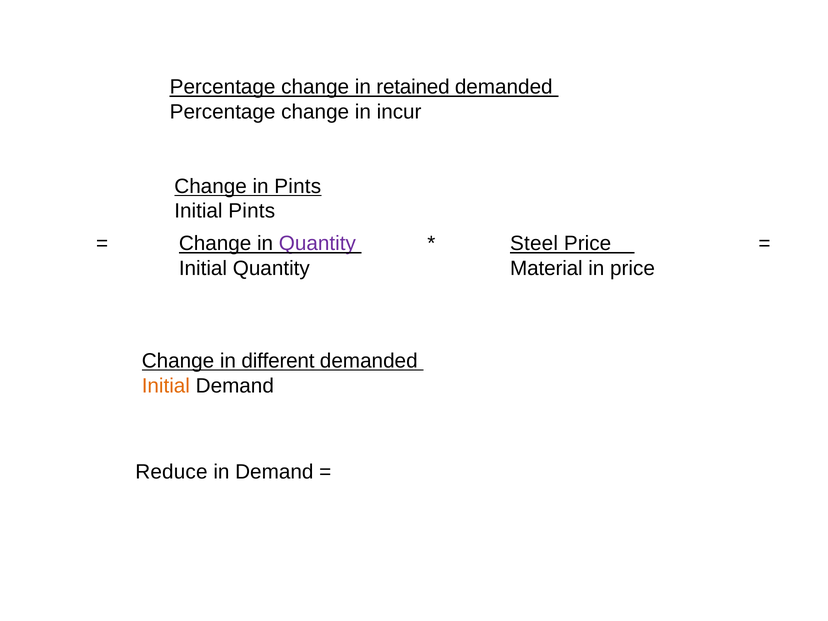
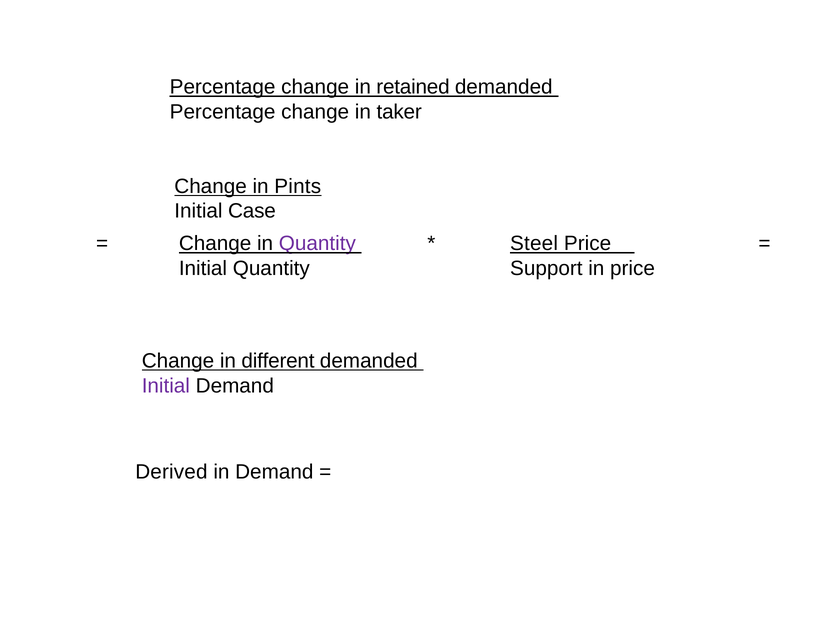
incur: incur -> taker
Initial Pints: Pints -> Case
Material: Material -> Support
Initial at (166, 386) colour: orange -> purple
Reduce: Reduce -> Derived
